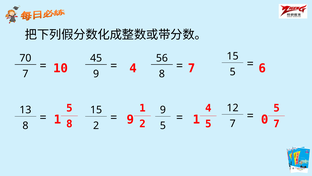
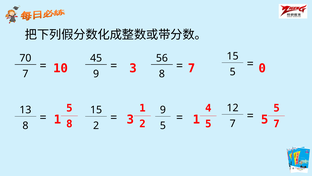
10 4: 4 -> 3
6: 6 -> 0
1 9: 9 -> 3
1 0: 0 -> 5
